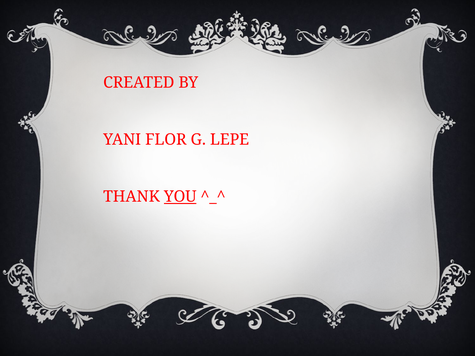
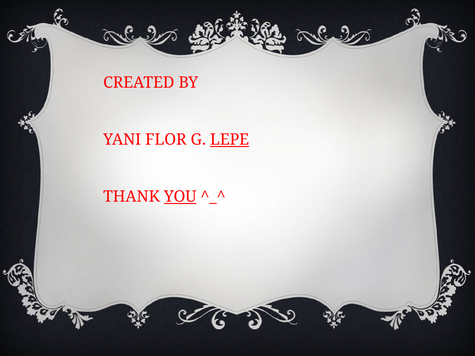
LEPE underline: none -> present
